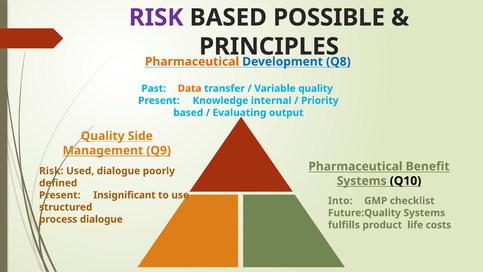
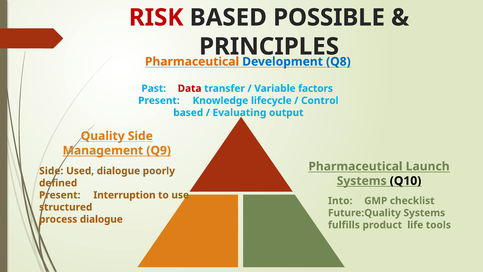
RISK at (156, 18) colour: purple -> red
Data colour: orange -> red
Variable quality: quality -> factors
internal: internal -> lifecycle
Priority: Priority -> Control
Benefit: Benefit -> Launch
Risk at (51, 171): Risk -> Side
Insignificant: Insignificant -> Interruption
costs: costs -> tools
